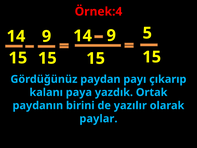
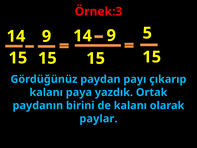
Örnek:4: Örnek:4 -> Örnek:3
de yazılır: yazılır -> kalanı
